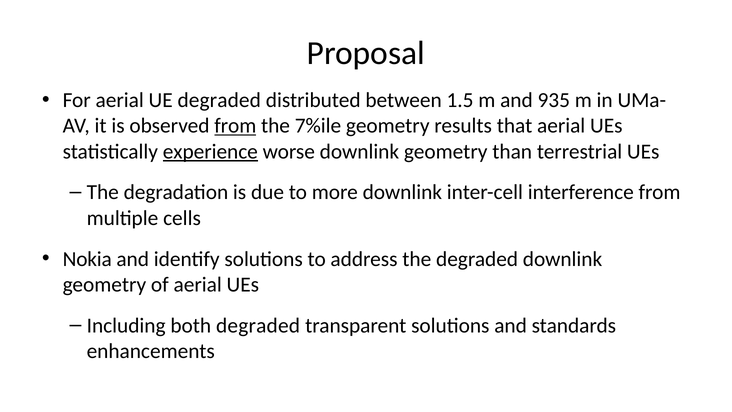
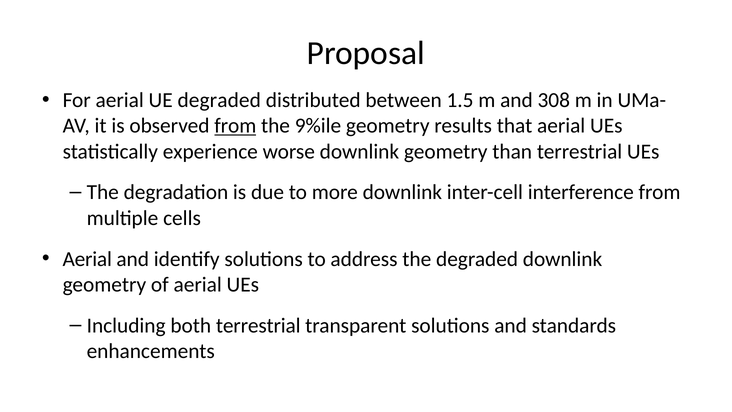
935: 935 -> 308
7%ile: 7%ile -> 9%ile
experience underline: present -> none
Nokia at (87, 259): Nokia -> Aerial
both degraded: degraded -> terrestrial
